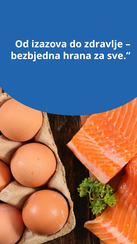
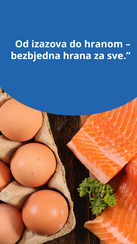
zdravlje: zdravlje -> hranom
